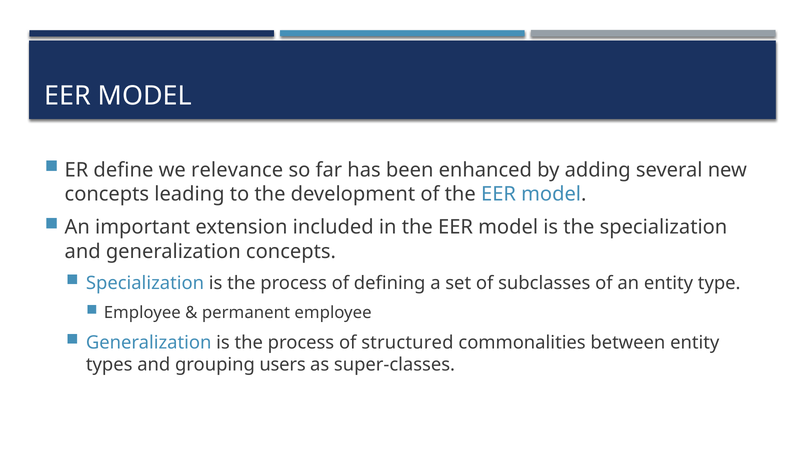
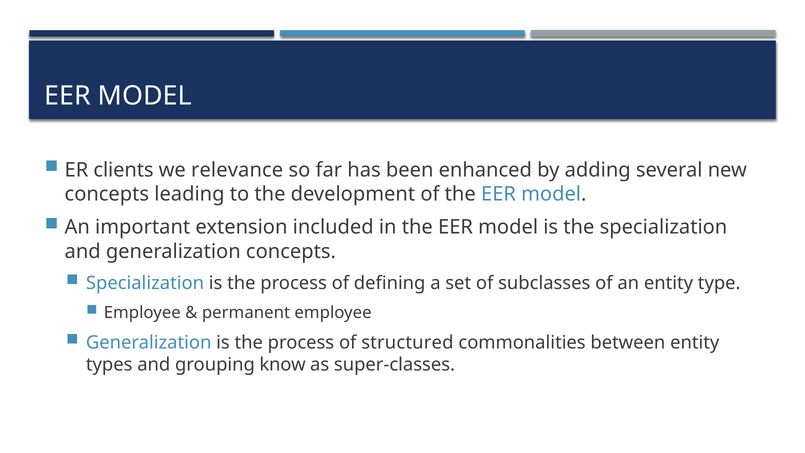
define: define -> clients
users: users -> know
